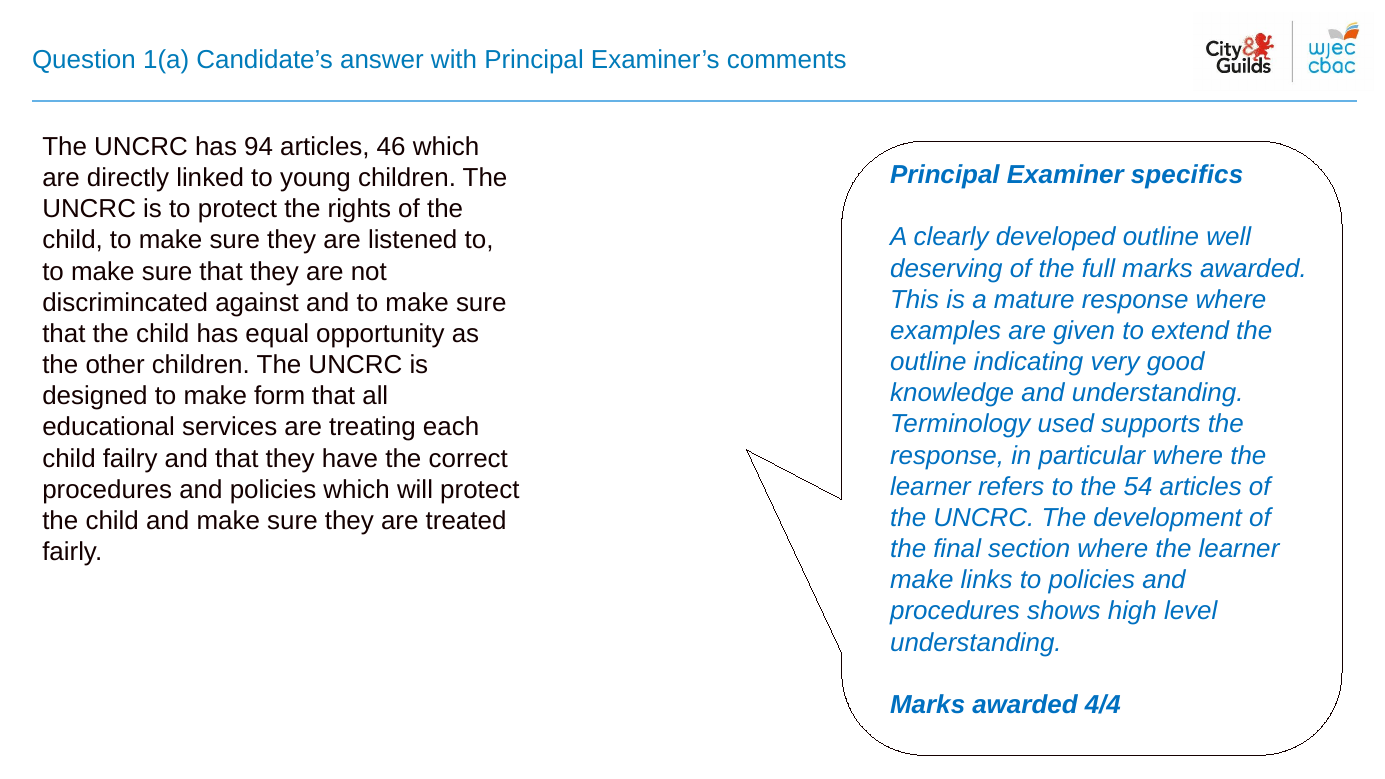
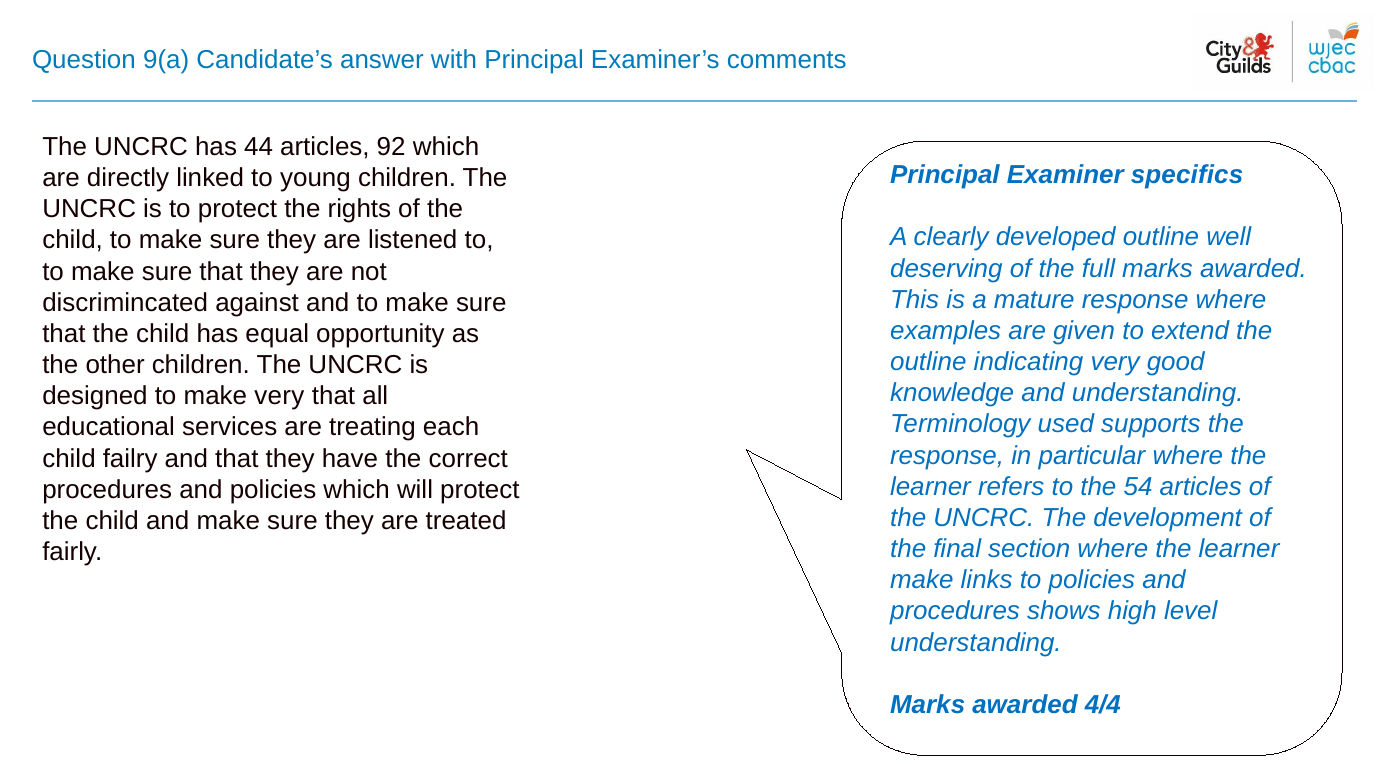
1(a: 1(a -> 9(a
94: 94 -> 44
46: 46 -> 92
make form: form -> very
